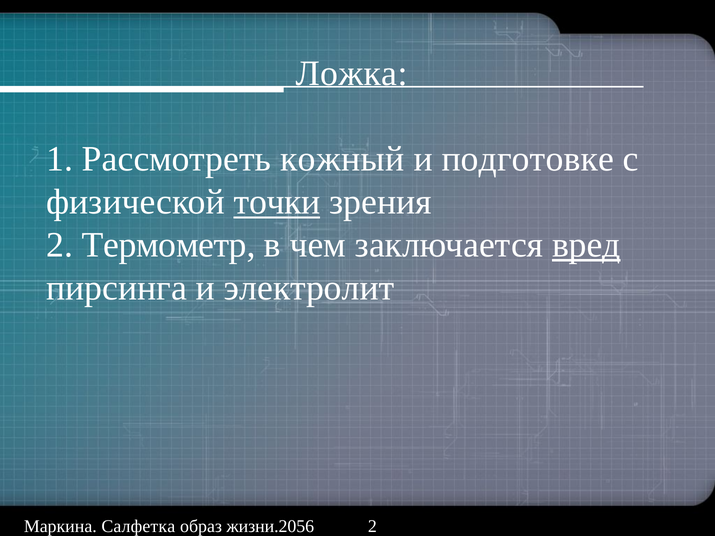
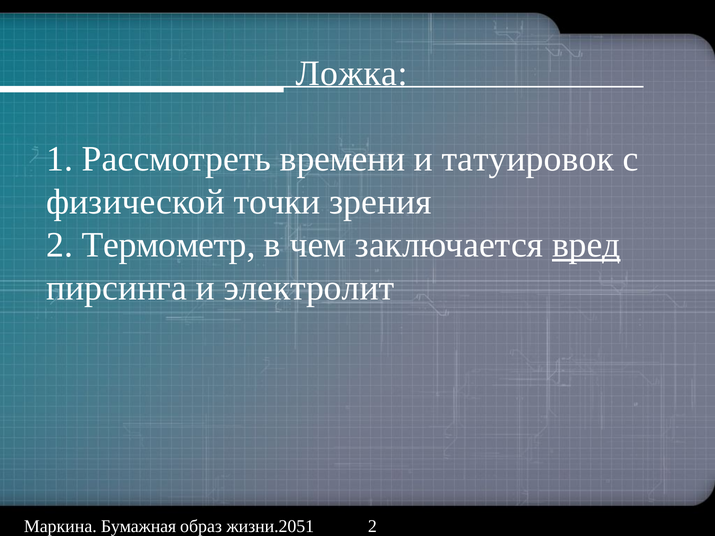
кожный: кожный -> времени
подготовке: подготовке -> татуировок
точки underline: present -> none
Салфетка: Салфетка -> Бумажная
жизни.2056: жизни.2056 -> жизни.2051
